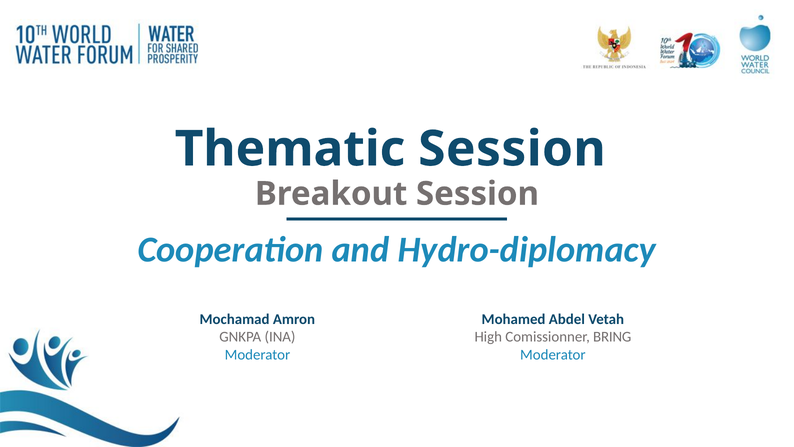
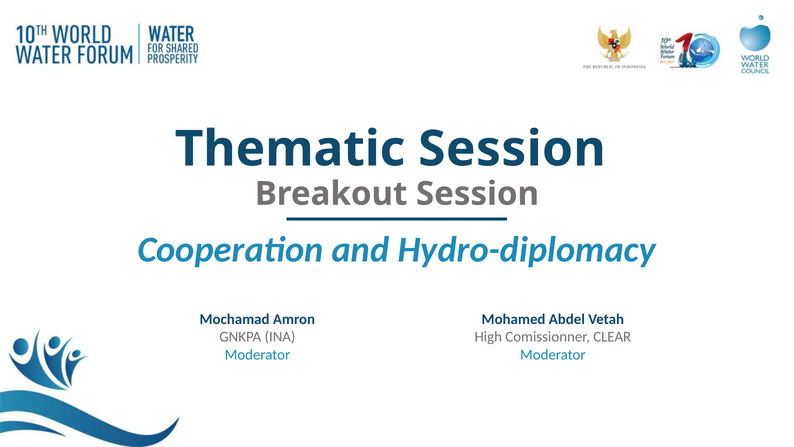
BRING: BRING -> CLEAR
